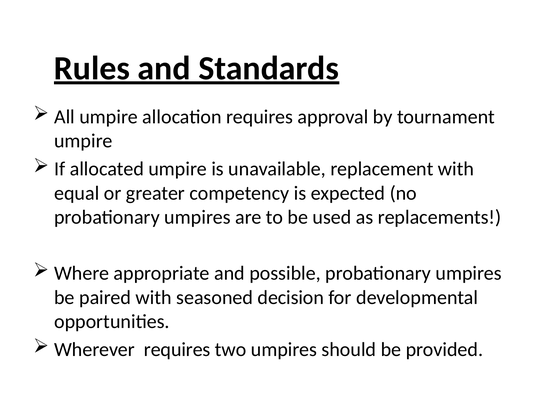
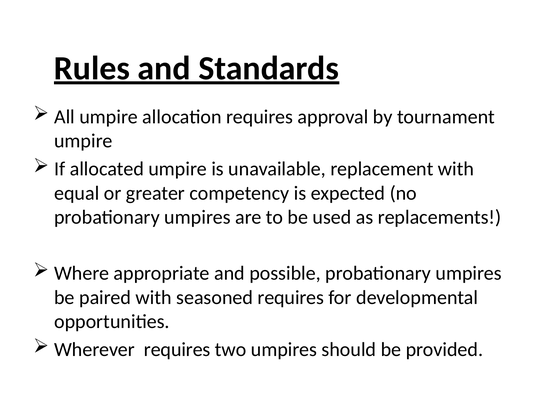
seasoned decision: decision -> requires
